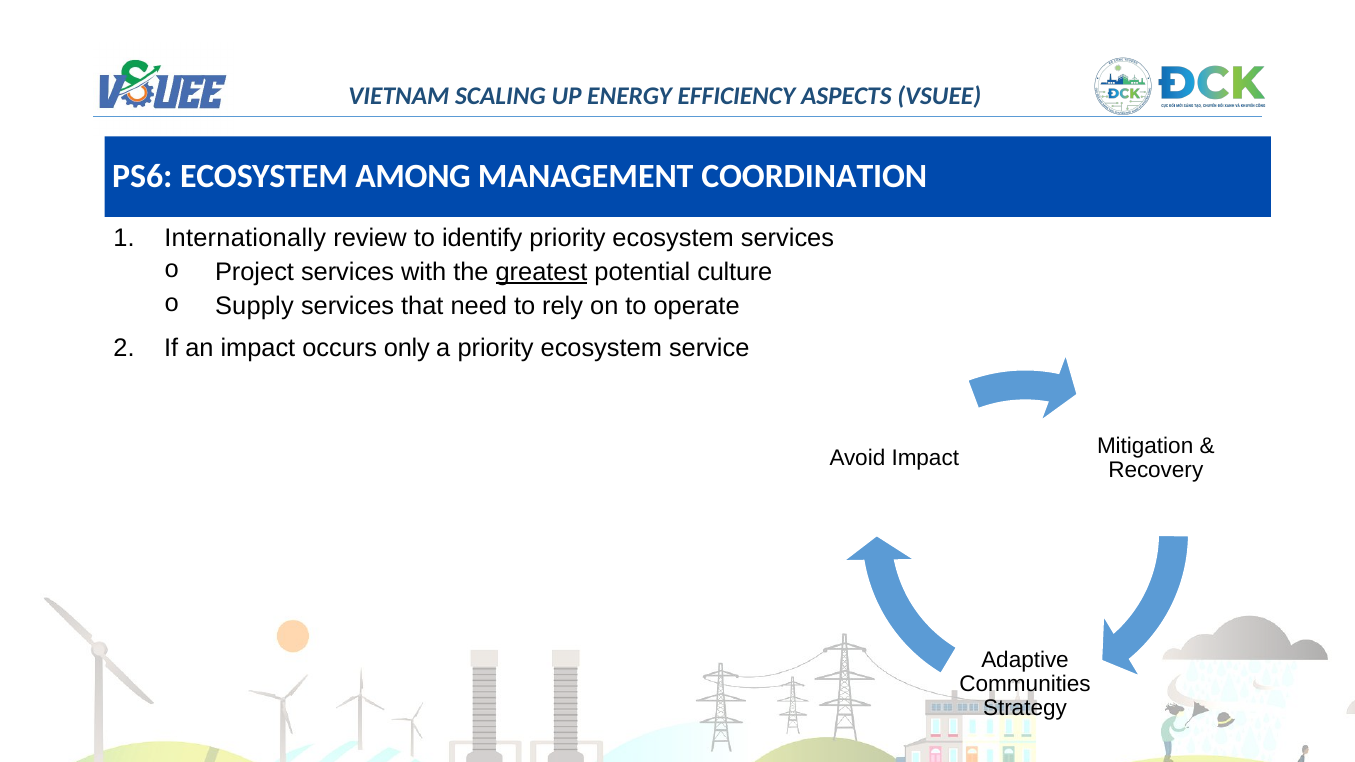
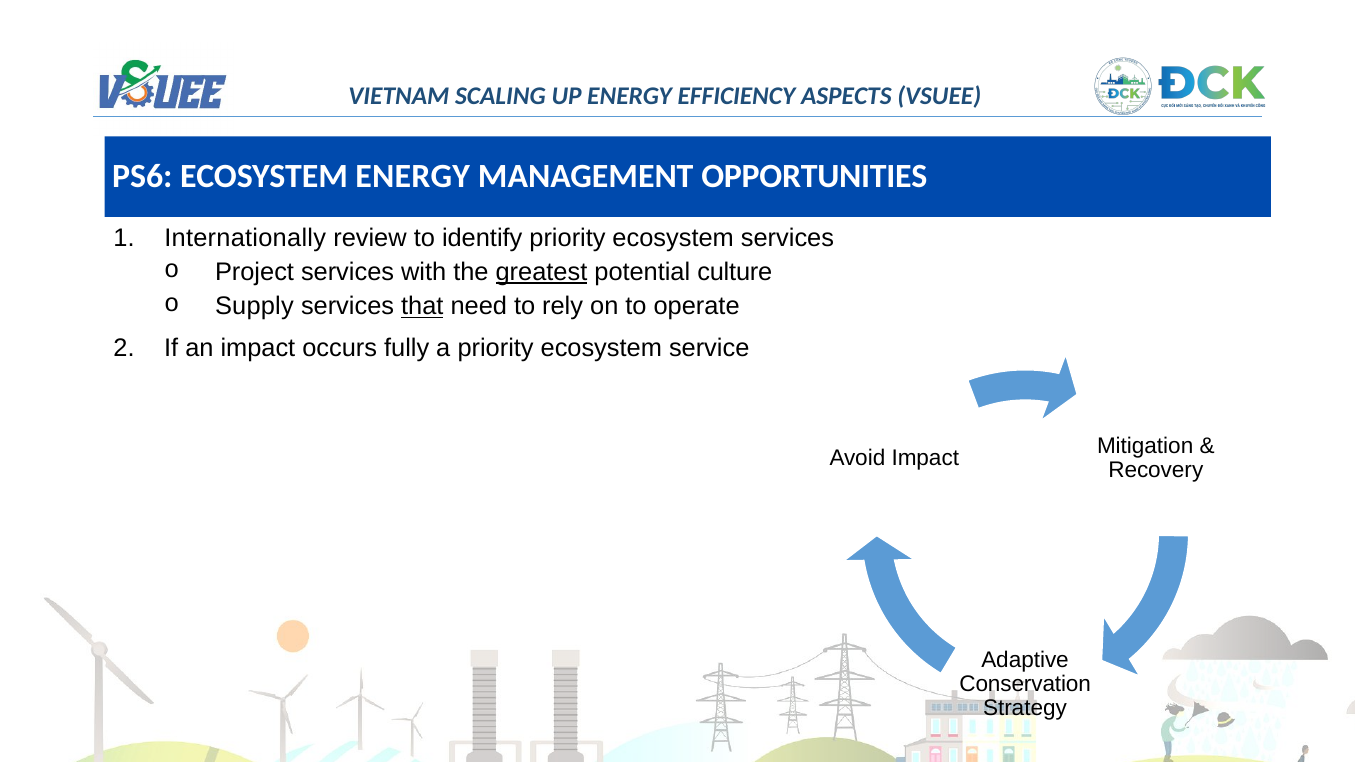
ECOSYSTEM AMONG: AMONG -> ENERGY
COORDINATION: COORDINATION -> OPPORTUNITIES
that underline: none -> present
only: only -> fully
Communities: Communities -> Conservation
